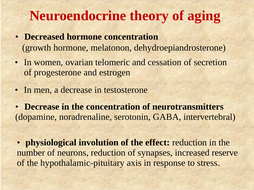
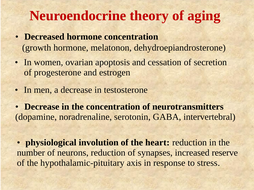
telomeric: telomeric -> apoptosis
effect: effect -> heart
